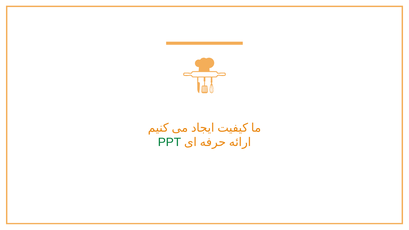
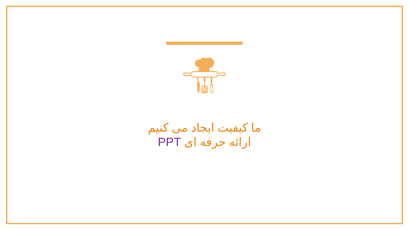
PPT colour: green -> purple
